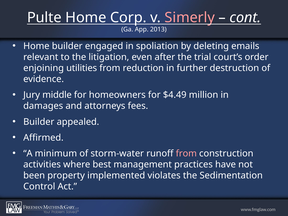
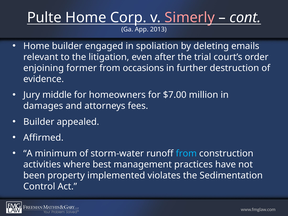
utilities: utilities -> former
reduction: reduction -> occasions
$4.49: $4.49 -> $7.00
from at (186, 153) colour: pink -> light blue
